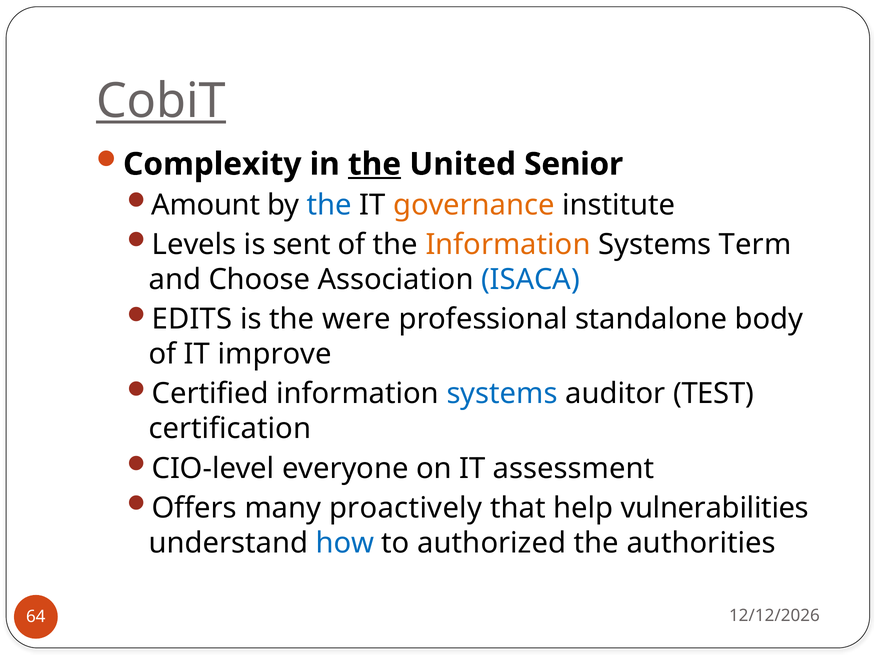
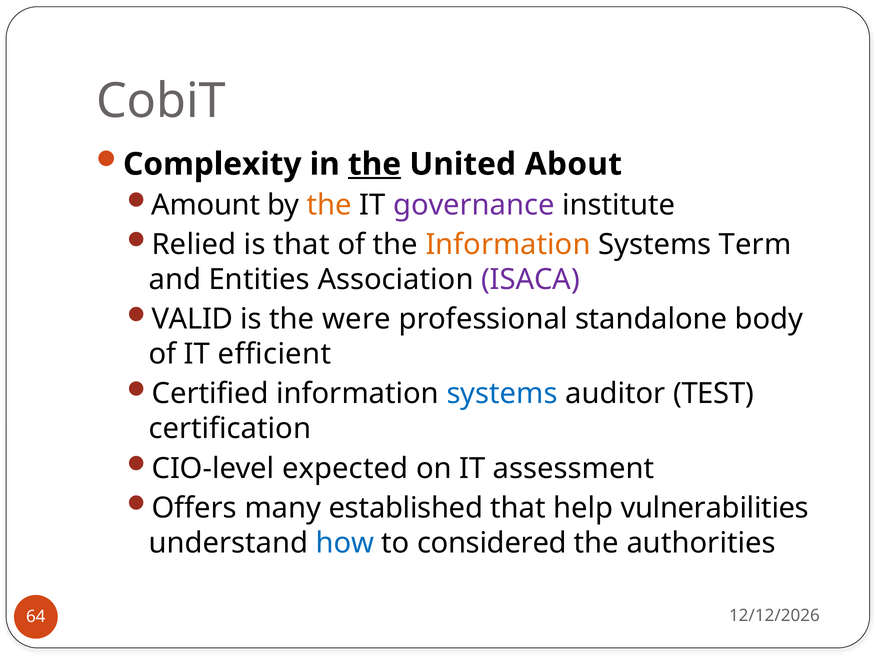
CobiT underline: present -> none
Senior: Senior -> About
the at (329, 205) colour: blue -> orange
governance colour: orange -> purple
Levels: Levels -> Relied
is sent: sent -> that
Choose: Choose -> Entities
ISACA colour: blue -> purple
EDITS: EDITS -> VALID
improve: improve -> efficient
everyone: everyone -> expected
proactively: proactively -> established
authorized: authorized -> considered
